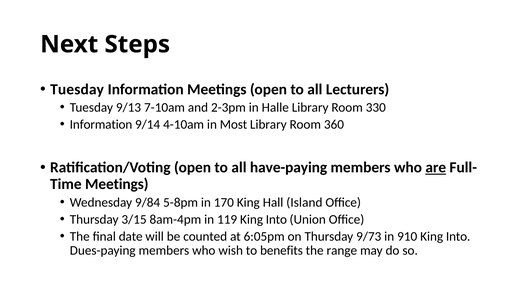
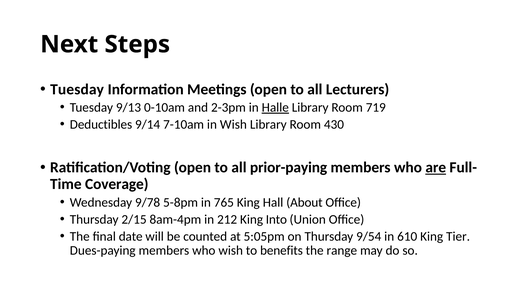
7-10am: 7-10am -> 0-10am
Halle underline: none -> present
330: 330 -> 719
Information at (101, 124): Information -> Deductibles
4-10am: 4-10am -> 7-10am
in Most: Most -> Wish
360: 360 -> 430
have-paying: have-paying -> prior-paying
Meetings at (117, 184): Meetings -> Coverage
9/84: 9/84 -> 9/78
170: 170 -> 765
Island: Island -> About
3/15: 3/15 -> 2/15
119: 119 -> 212
6:05pm: 6:05pm -> 5:05pm
9/73: 9/73 -> 9/54
910: 910 -> 610
Into at (458, 236): Into -> Tier
